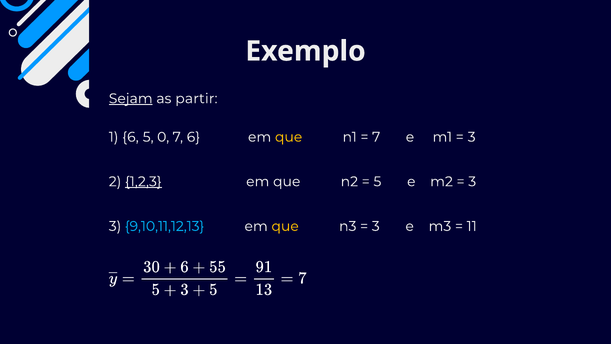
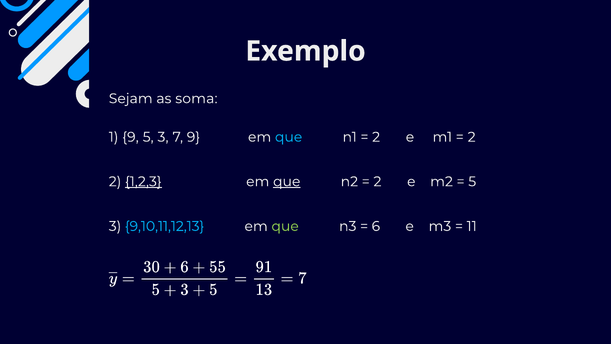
Sejam underline: present -> none
partir: partir -> soma
1 6: 6 -> 9
0 at (163, 137): 0 -> 3
7 6: 6 -> 9
que at (289, 137) colour: yellow -> light blue
7 at (376, 137): 7 -> 2
3 at (472, 137): 3 -> 2
que at (287, 181) underline: none -> present
5 at (377, 181): 5 -> 2
3 at (472, 181): 3 -> 5
que at (285, 226) colour: yellow -> light green
3 at (376, 226): 3 -> 6
